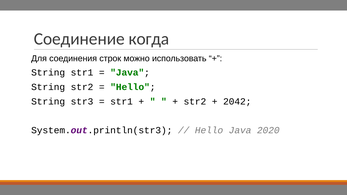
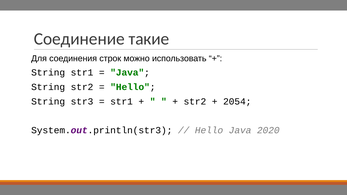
когда: когда -> такие
2042: 2042 -> 2054
